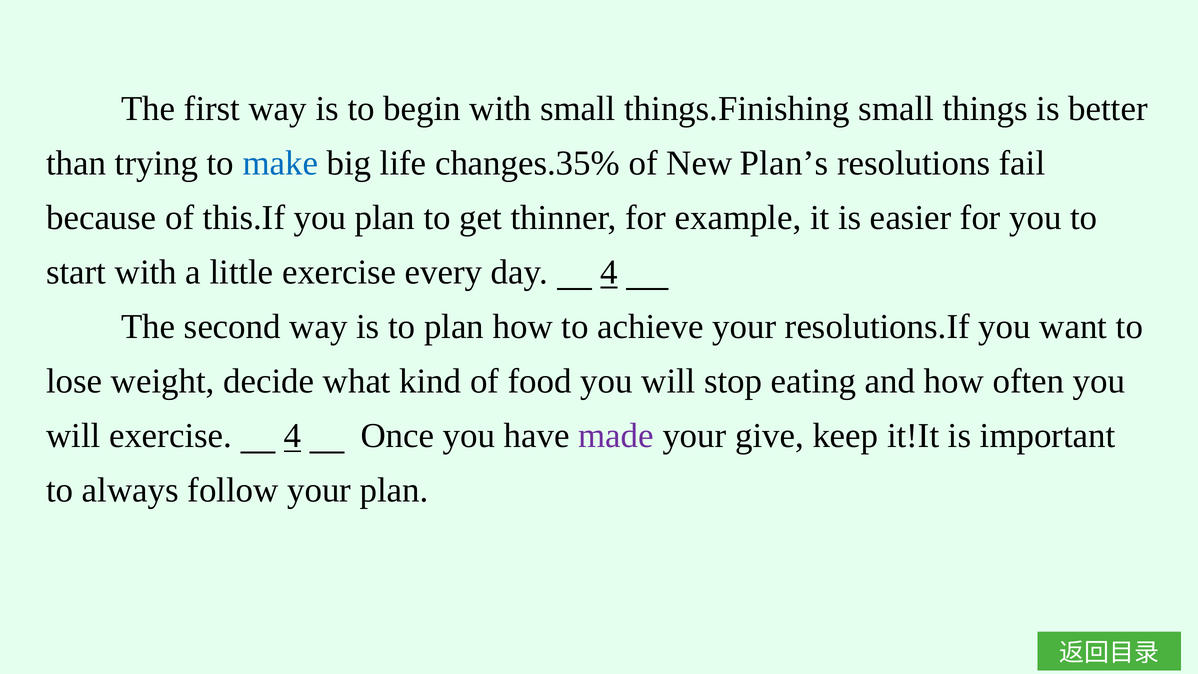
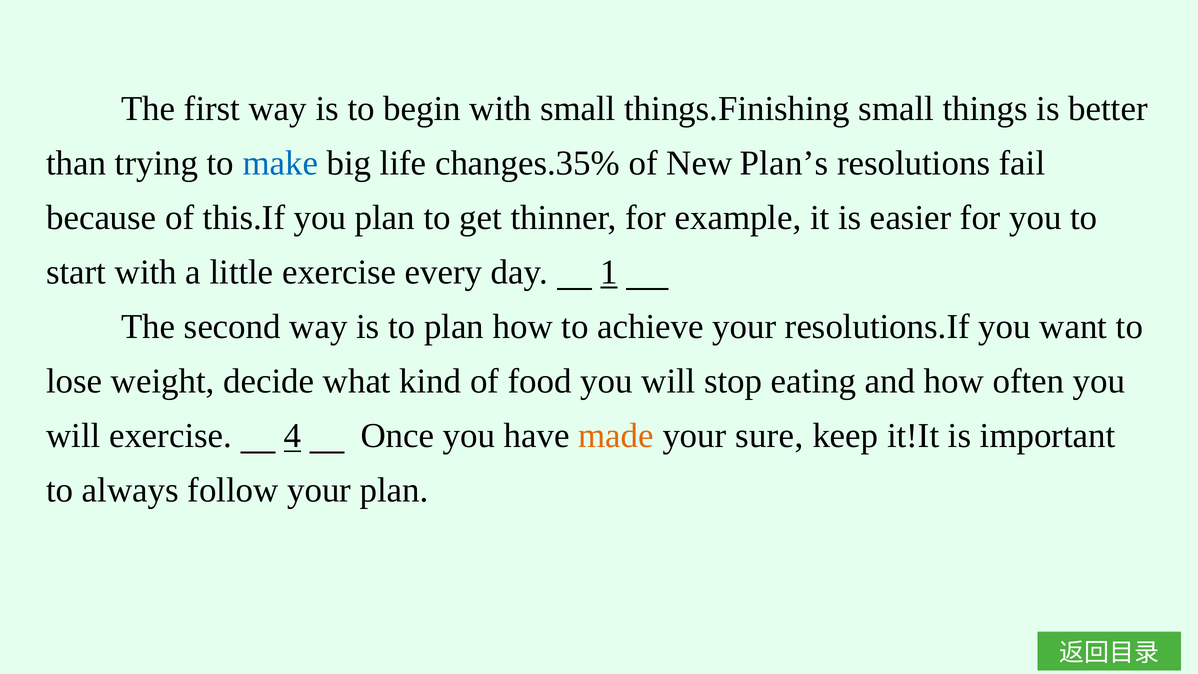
day 4: 4 -> 1
made colour: purple -> orange
give: give -> sure
